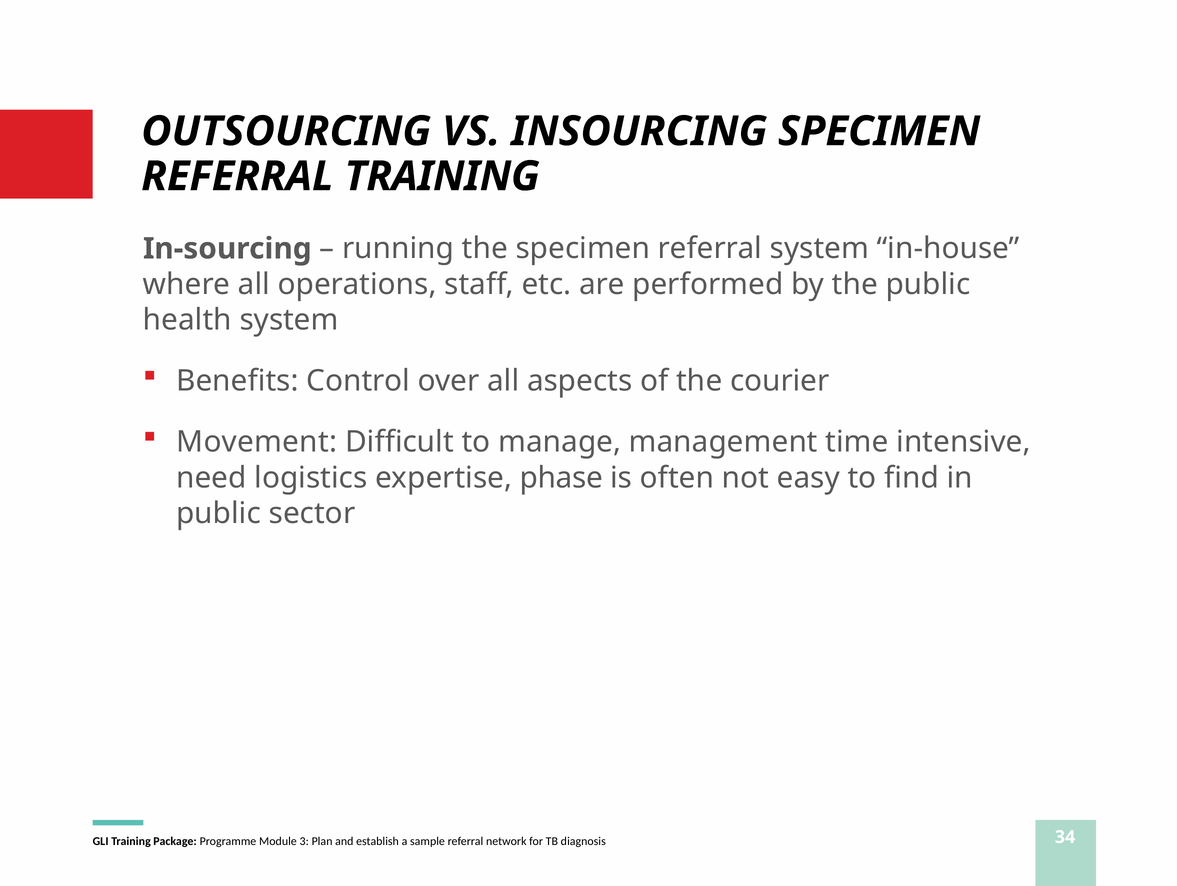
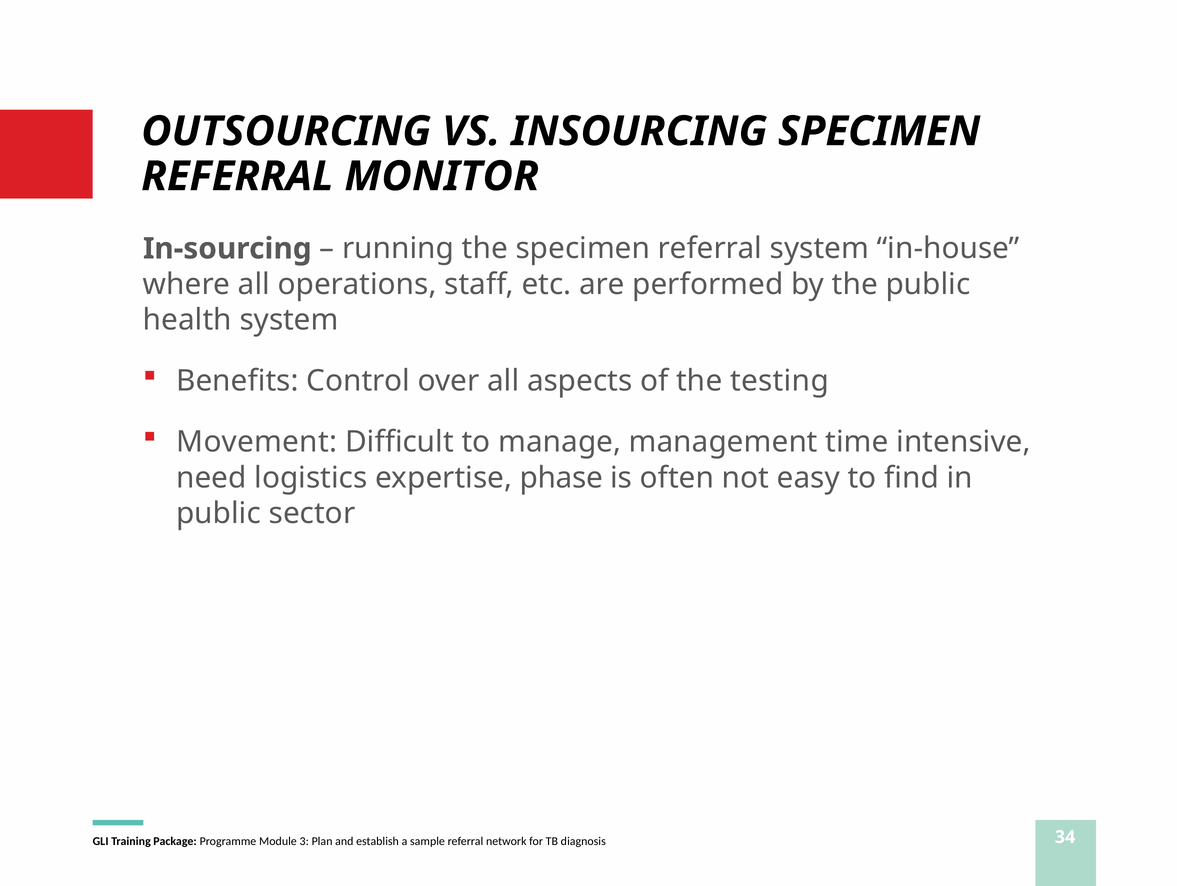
REFERRAL TRAINING: TRAINING -> MONITOR
courier: courier -> testing
